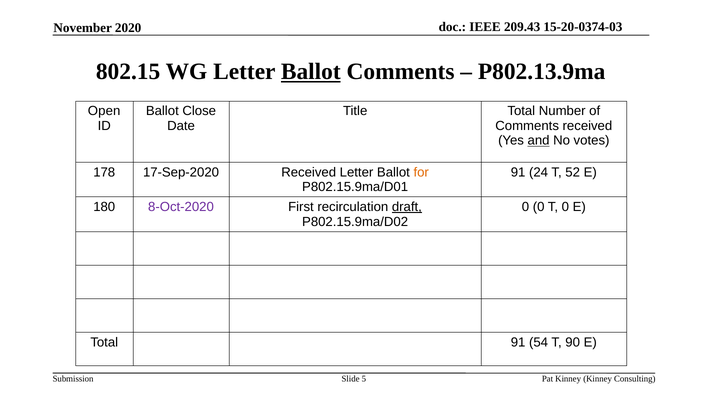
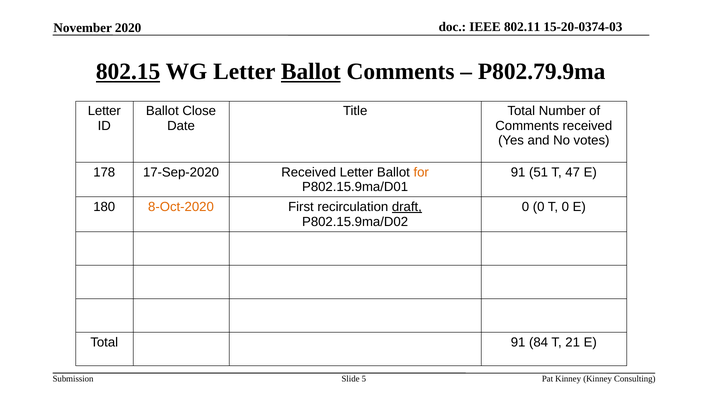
209.43: 209.43 -> 802.11
802.15 underline: none -> present
P802.13.9ma: P802.13.9ma -> P802.79.9ma
Open at (104, 111): Open -> Letter
and underline: present -> none
24: 24 -> 51
52: 52 -> 47
8-Oct-2020 colour: purple -> orange
54: 54 -> 84
90: 90 -> 21
